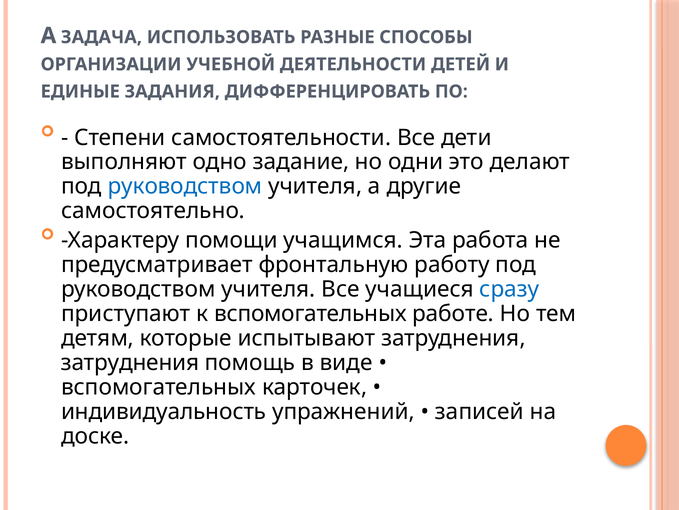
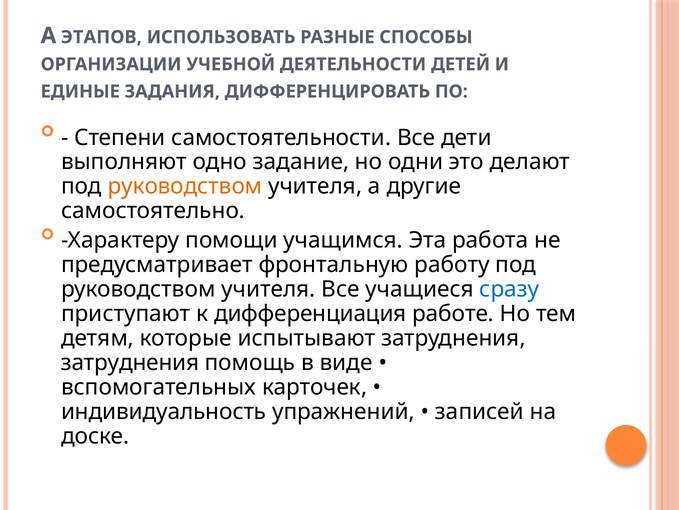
ЗАДАЧА: ЗАДАЧА -> ЭТАПОВ
руководством at (185, 186) colour: blue -> orange
к вспомогательных: вспомогательных -> дифференциация
